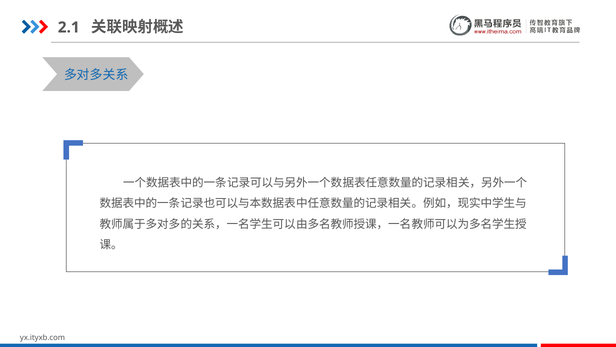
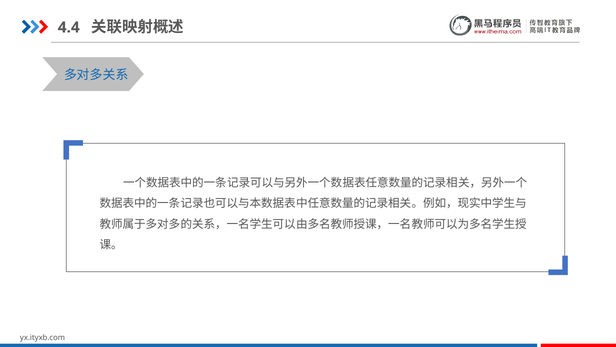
2.1: 2.1 -> 4.4
